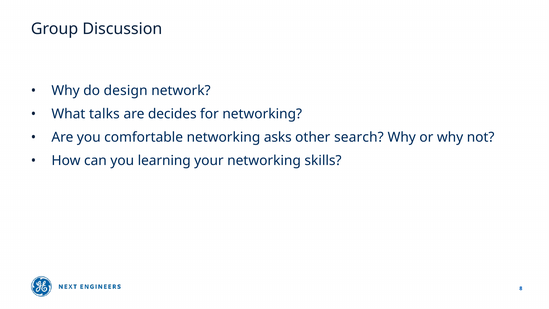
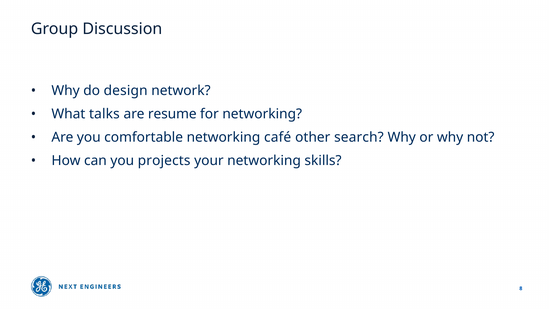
decides: decides -> resume
asks: asks -> café
learning: learning -> projects
